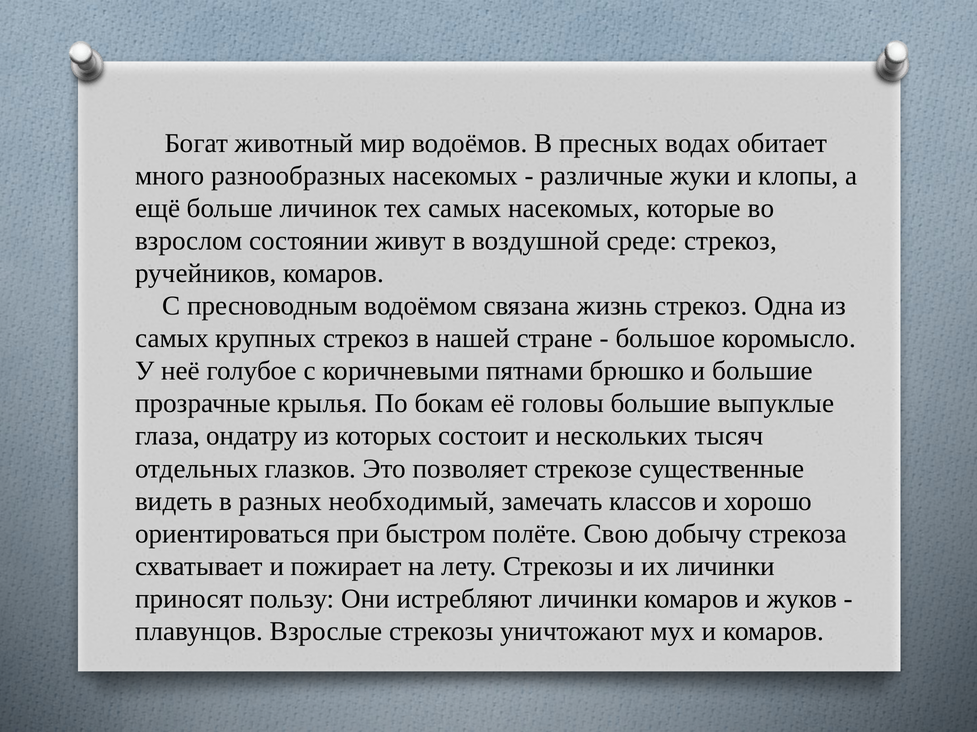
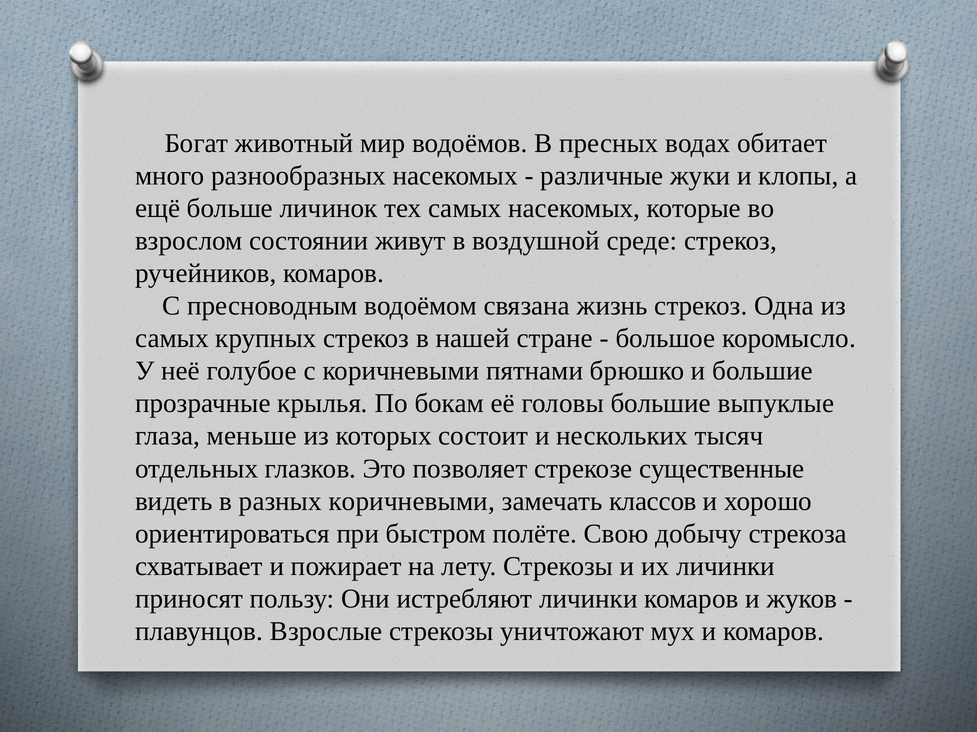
ондатру: ондатру -> меньше
разных необходимый: необходимый -> коричневыми
